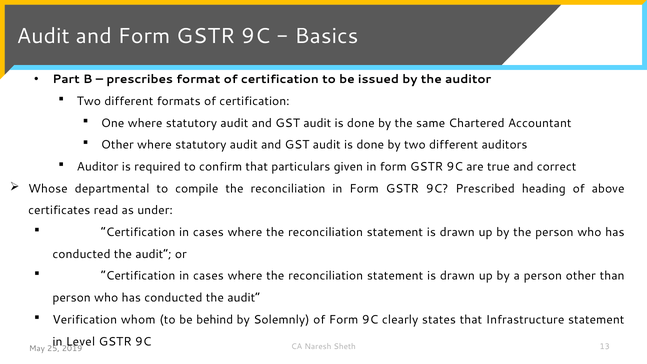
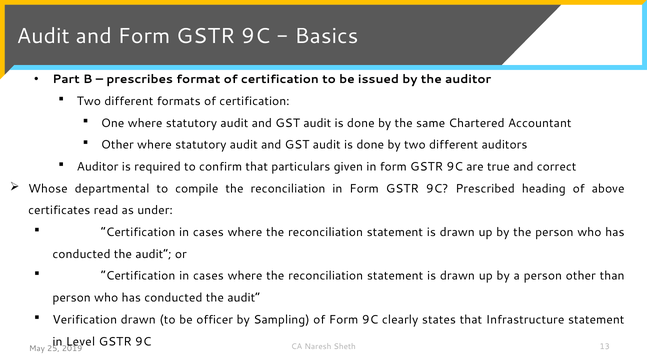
Verification whom: whom -> drawn
behind: behind -> officer
Solemnly: Solemnly -> Sampling
